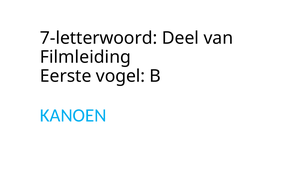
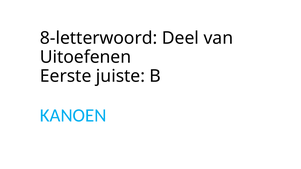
7-letterwoord: 7-letterwoord -> 8-letterwoord
Filmleiding: Filmleiding -> Uitoefenen
vogel: vogel -> juiste
